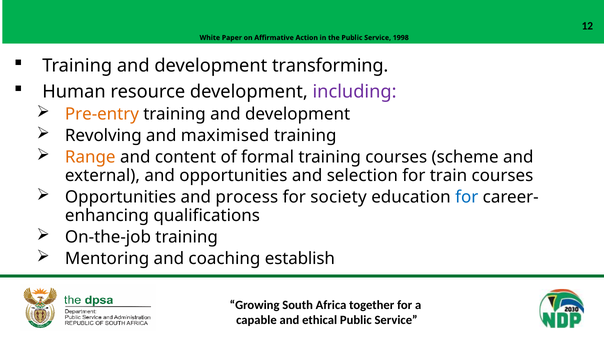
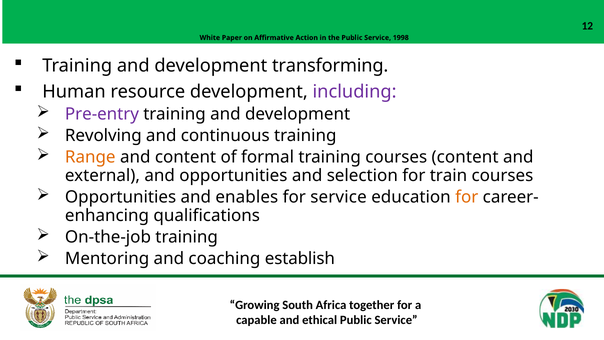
Pre-entry colour: orange -> purple
maximised: maximised -> continuous
courses scheme: scheme -> content
process: process -> enables
for society: society -> service
for at (467, 197) colour: blue -> orange
